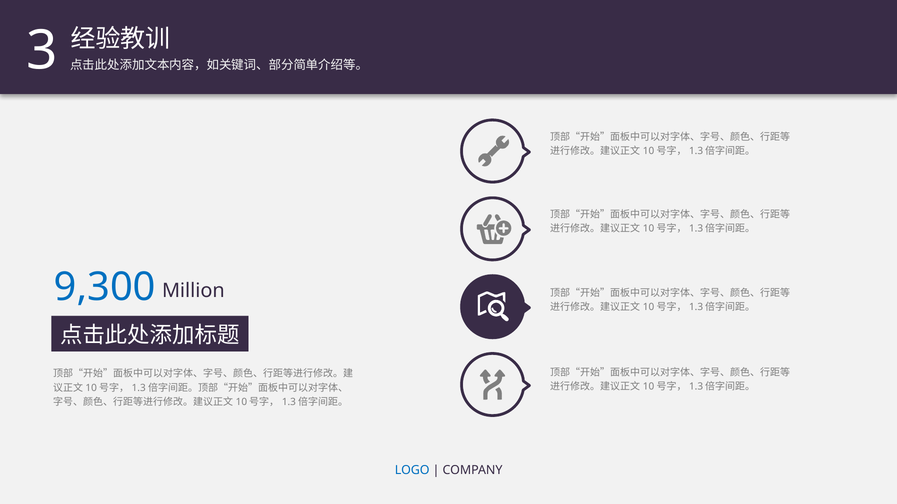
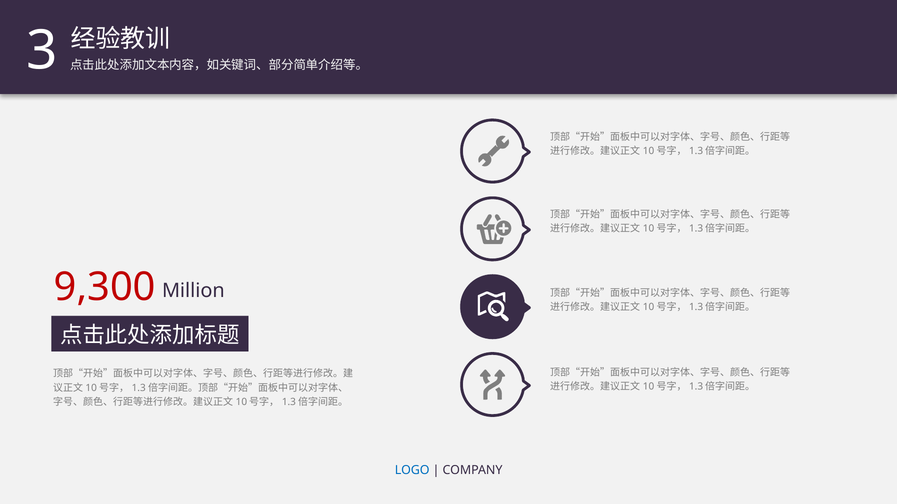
9,300 colour: blue -> red
